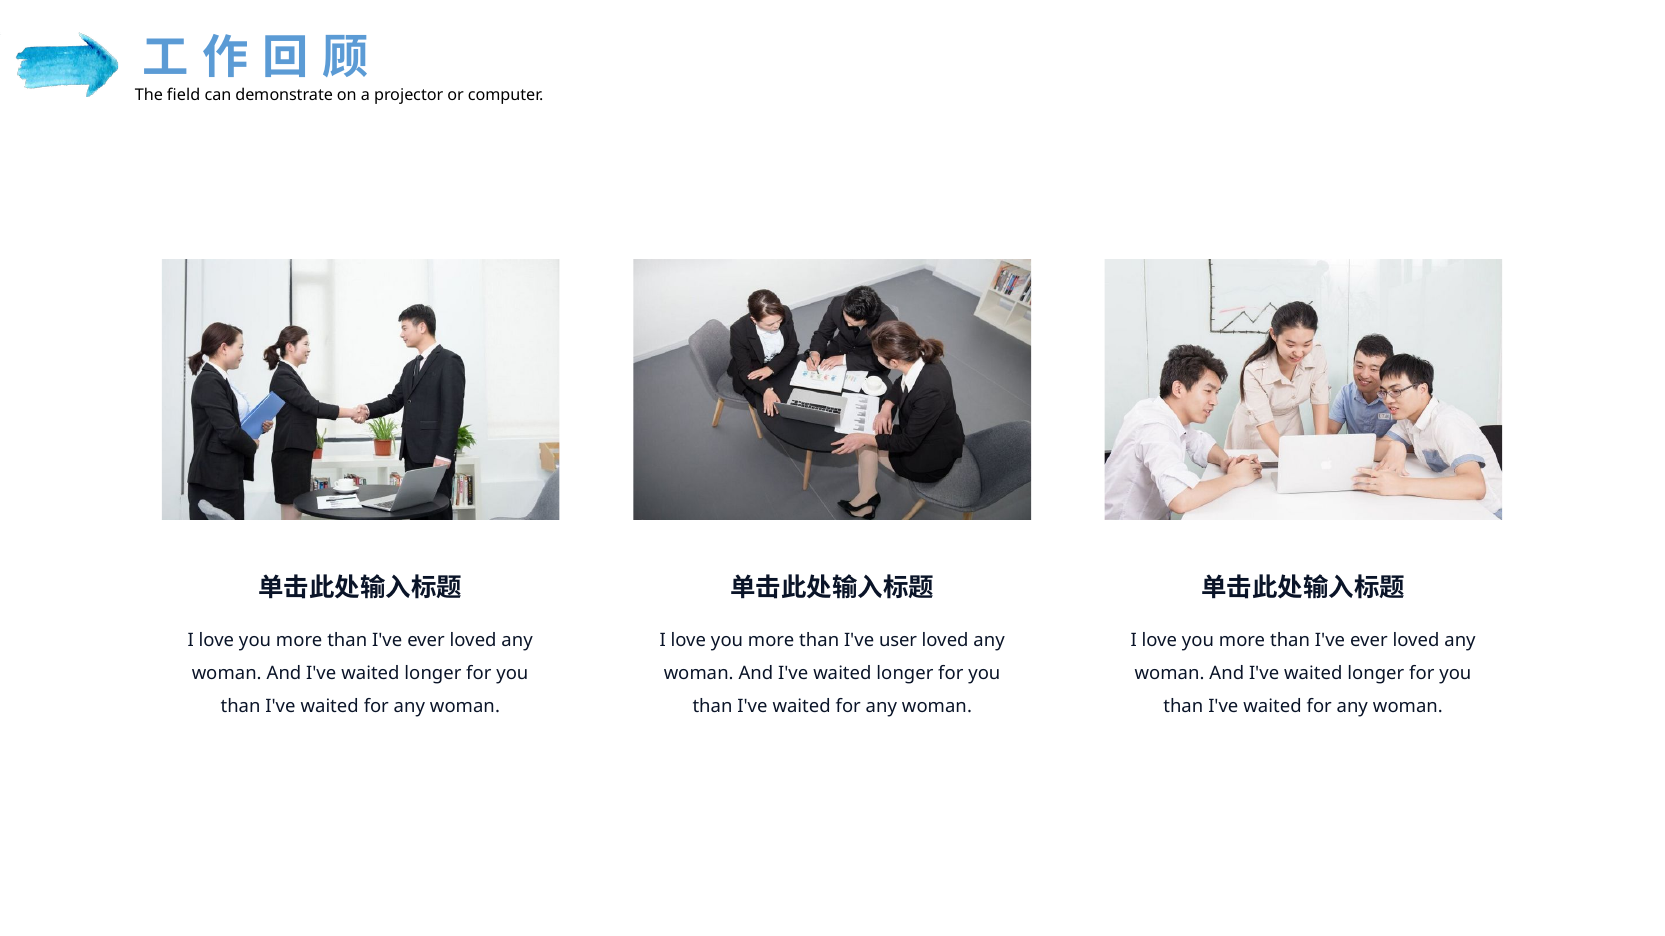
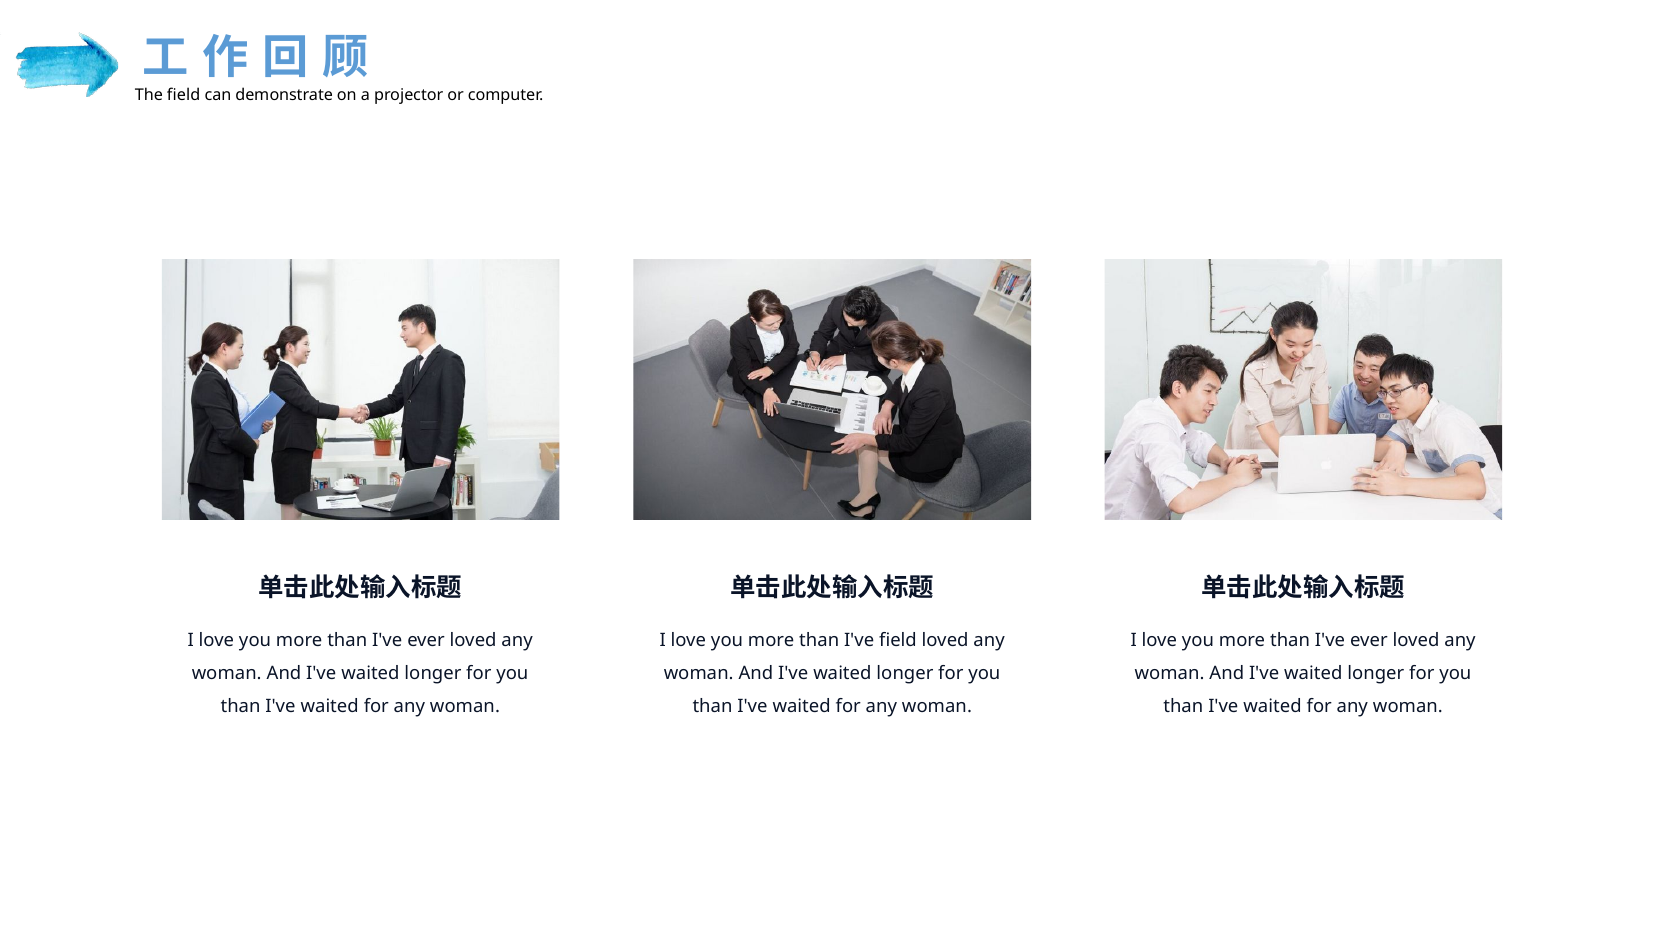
I've user: user -> field
